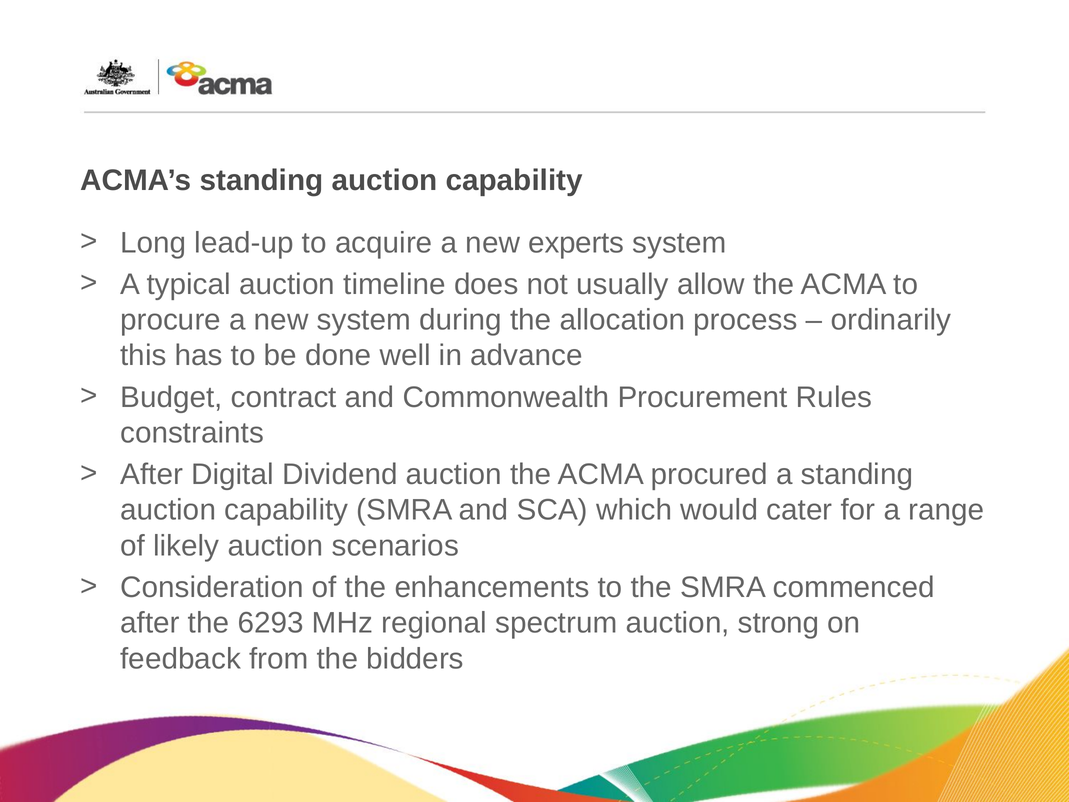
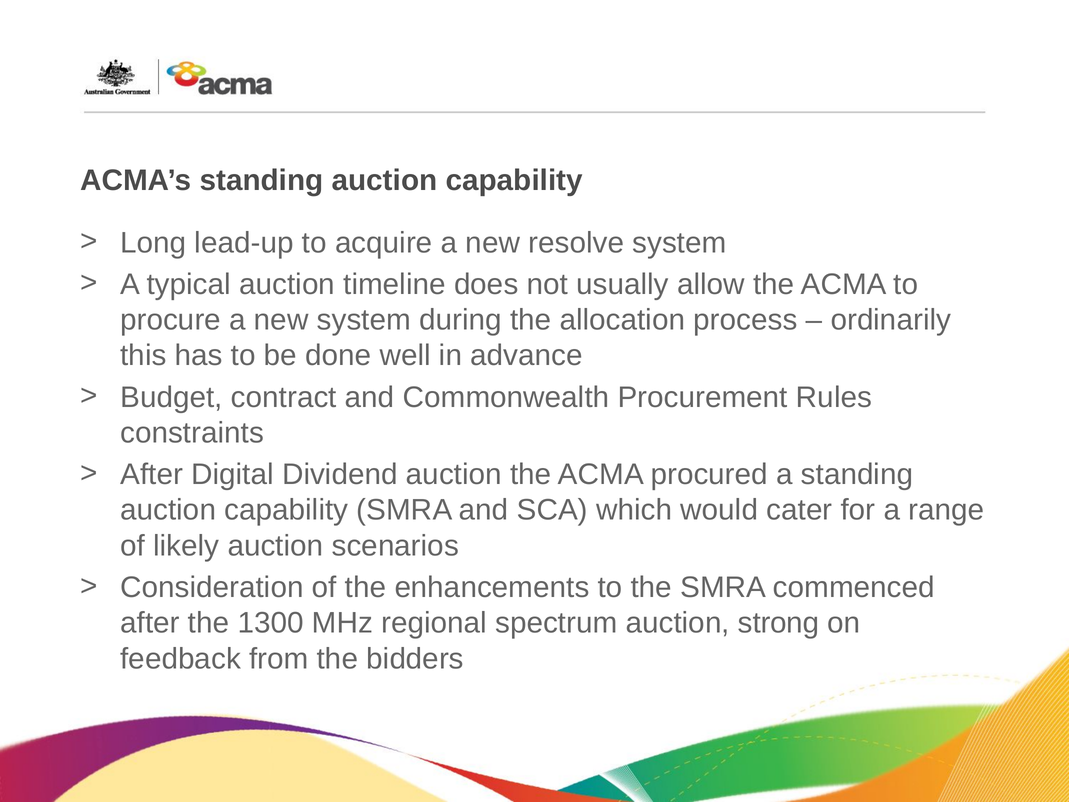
experts: experts -> resolve
6293: 6293 -> 1300
